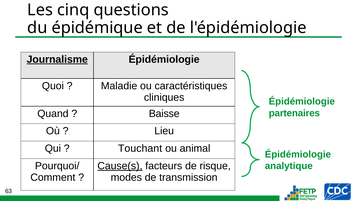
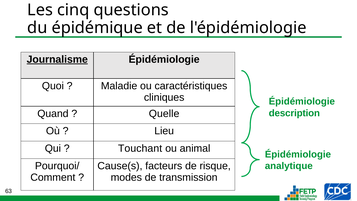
partenaires: partenaires -> description
Baisse: Baisse -> Quelle
Cause(s underline: present -> none
